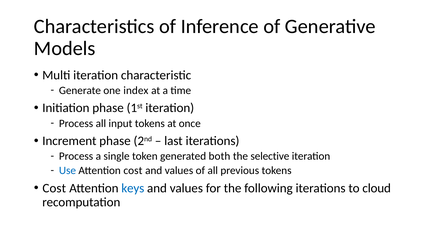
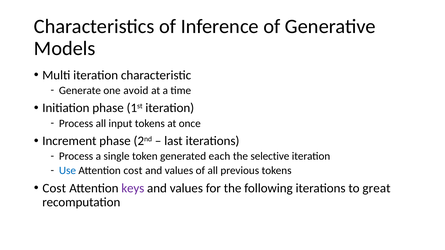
index: index -> avoid
both: both -> each
keys colour: blue -> purple
cloud: cloud -> great
